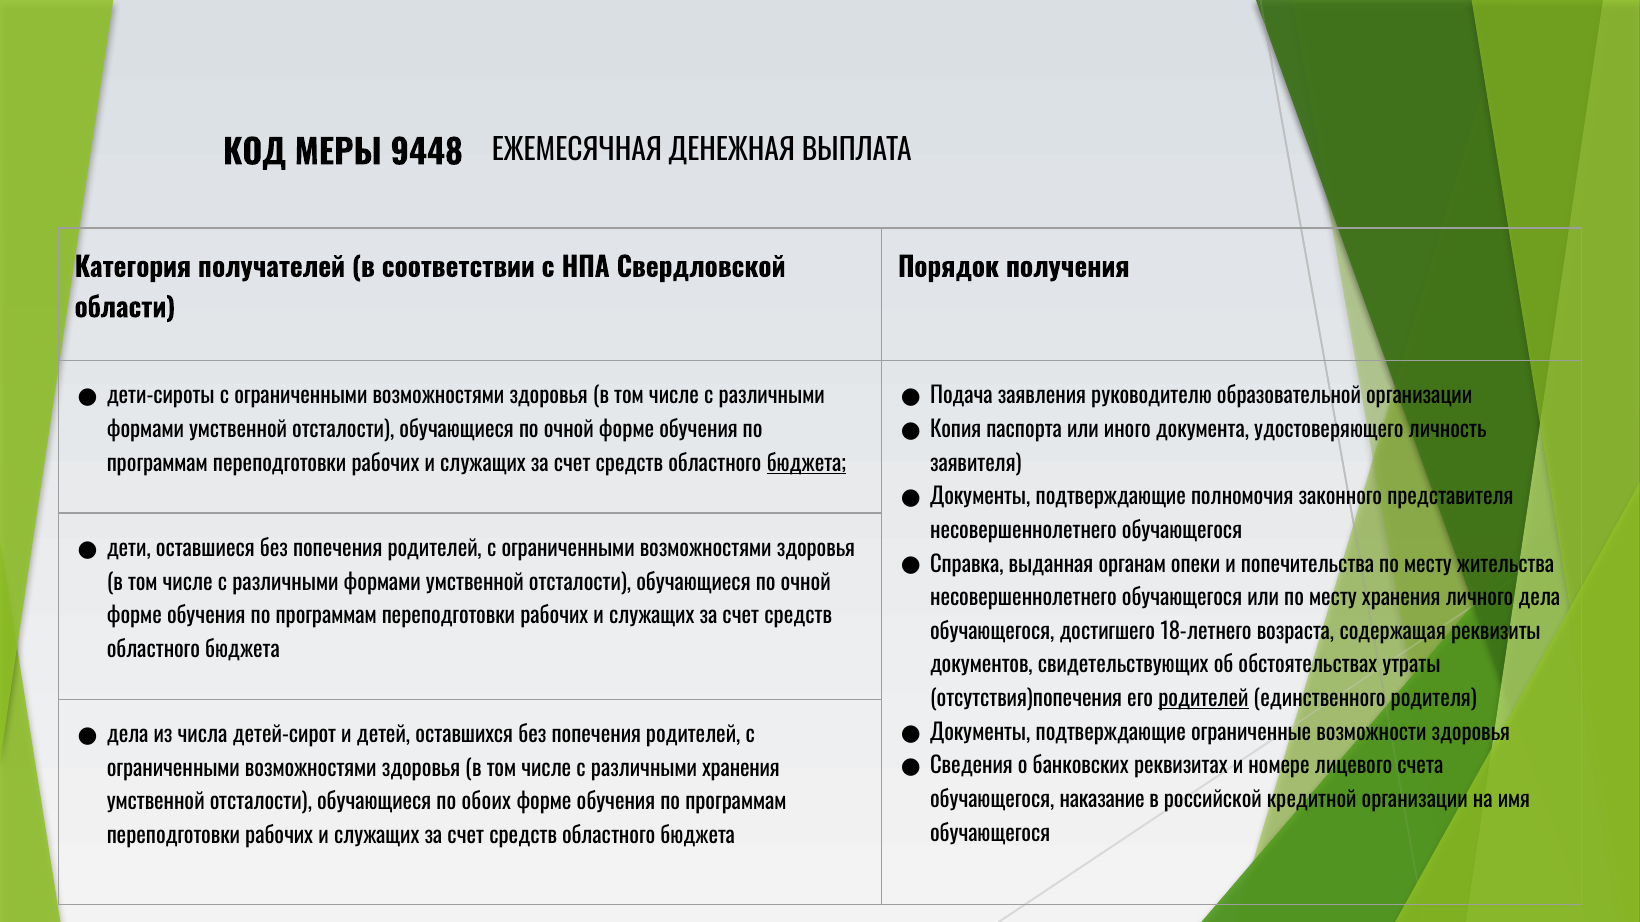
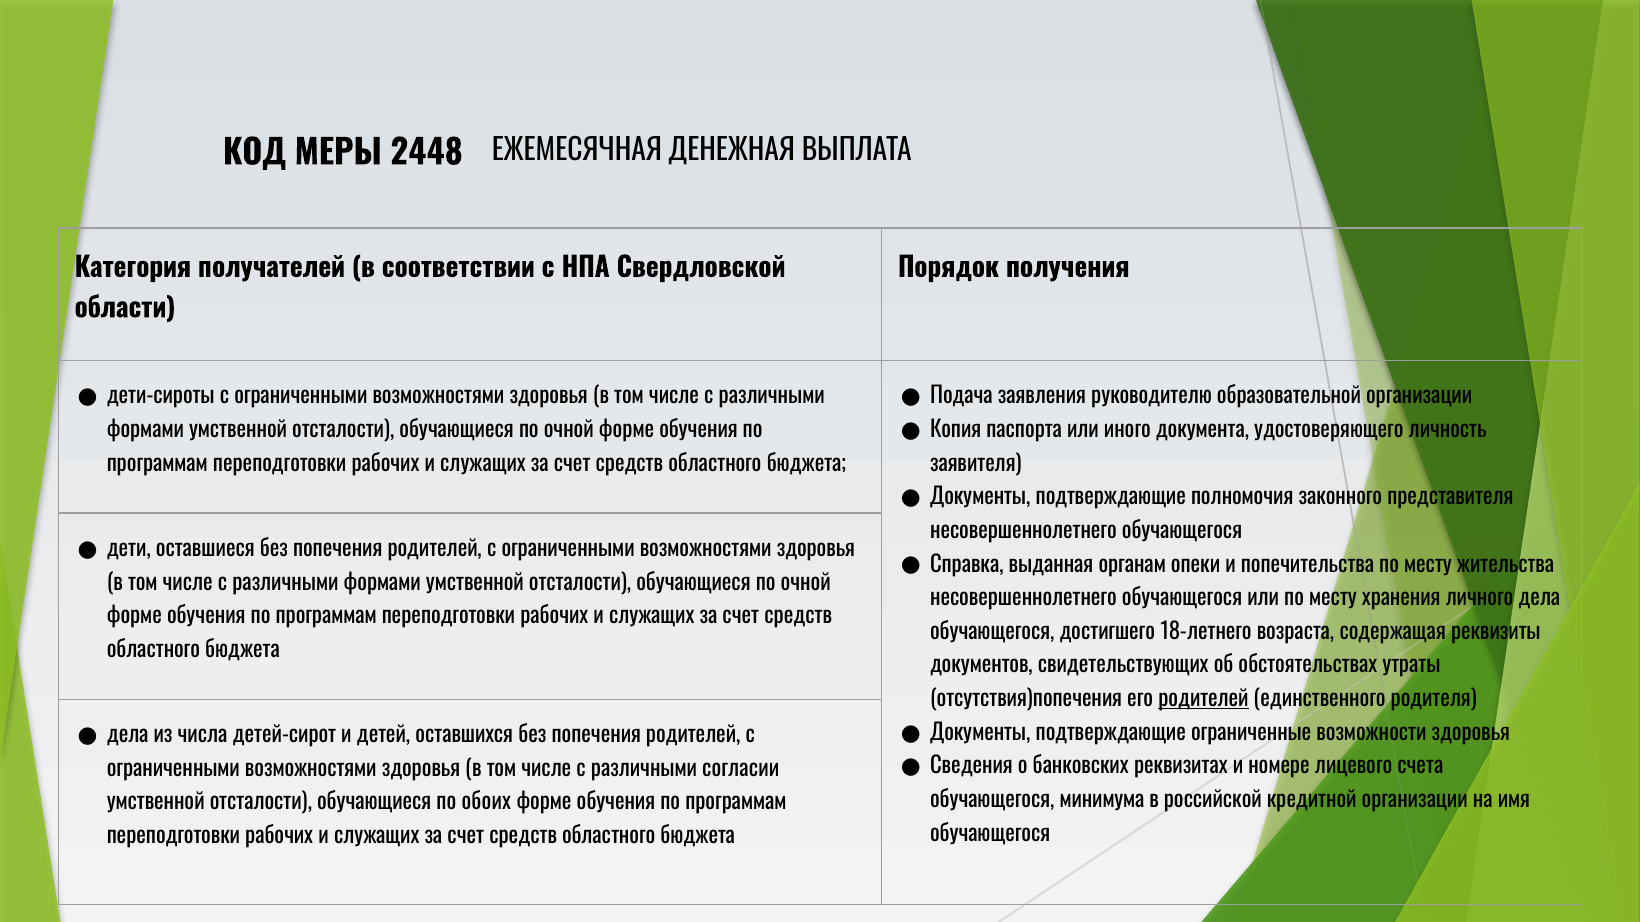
9448: 9448 -> 2448
бюджета at (807, 464) underline: present -> none
различными хранения: хранения -> согласии
наказание: наказание -> минимума
